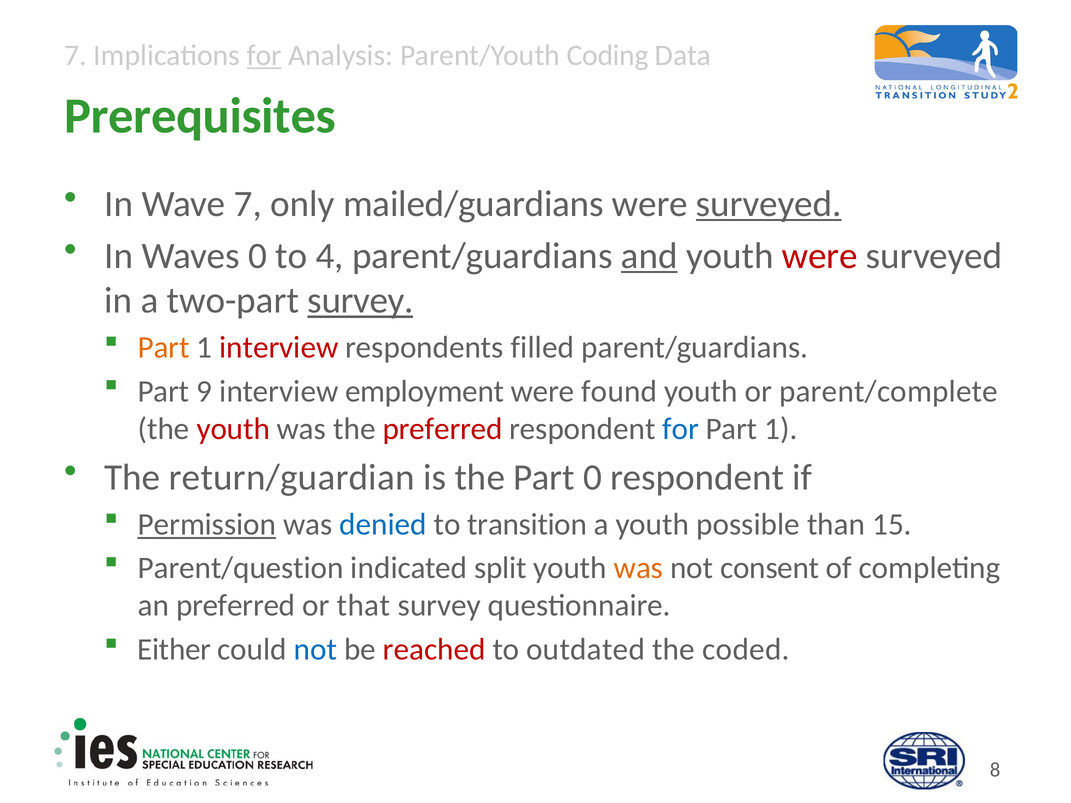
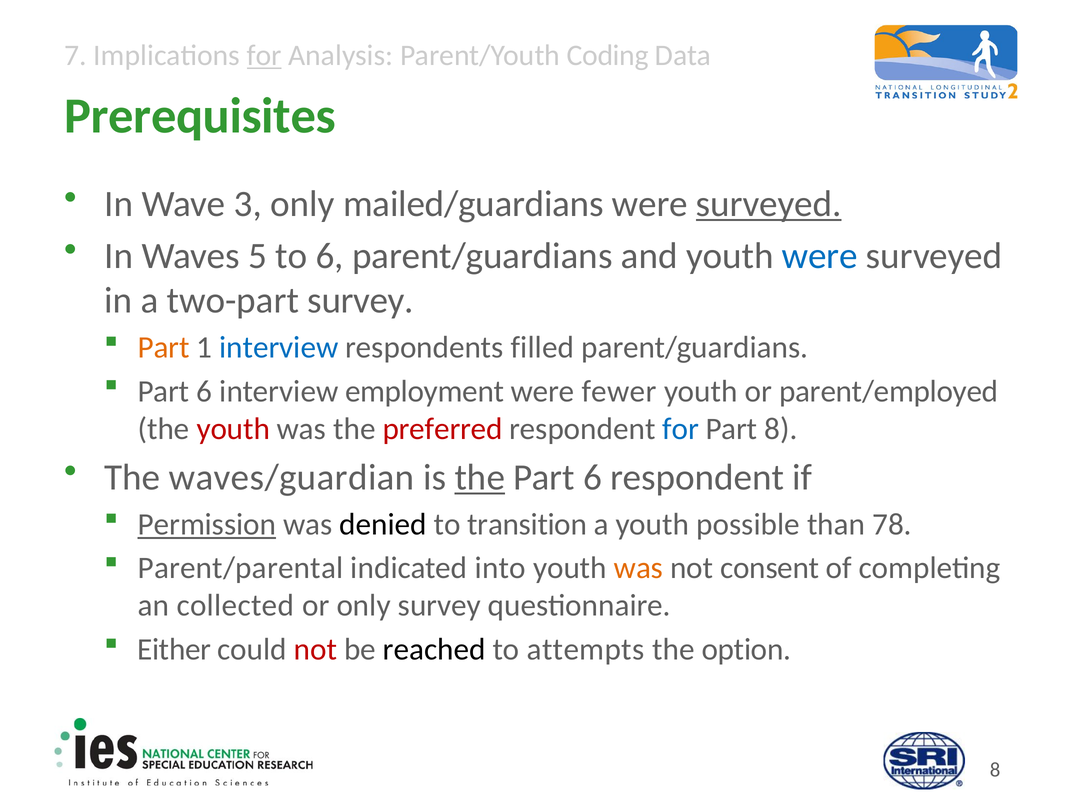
Wave 7: 7 -> 3
Waves 0: 0 -> 5
to 4: 4 -> 6
and underline: present -> none
were at (820, 256) colour: red -> blue
survey at (361, 301) underline: present -> none
interview at (279, 348) colour: red -> blue
9 at (204, 391): 9 -> 6
found: found -> fewer
parent/complete: parent/complete -> parent/employed
1 at (781, 429): 1 -> 8
return/guardian: return/guardian -> waves/guardian
the at (480, 478) underline: none -> present
0 at (593, 478): 0 -> 6
denied colour: blue -> black
15: 15 -> 78
Parent/question: Parent/question -> Parent/parental
split: split -> into
an preferred: preferred -> collected
or that: that -> only
not at (315, 650) colour: blue -> red
reached colour: red -> black
outdated: outdated -> attempts
coded: coded -> option
